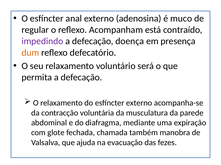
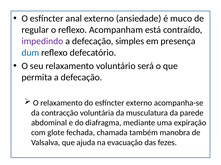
adenosina: adenosina -> ansiedade
doença: doença -> simples
dum colour: orange -> blue
